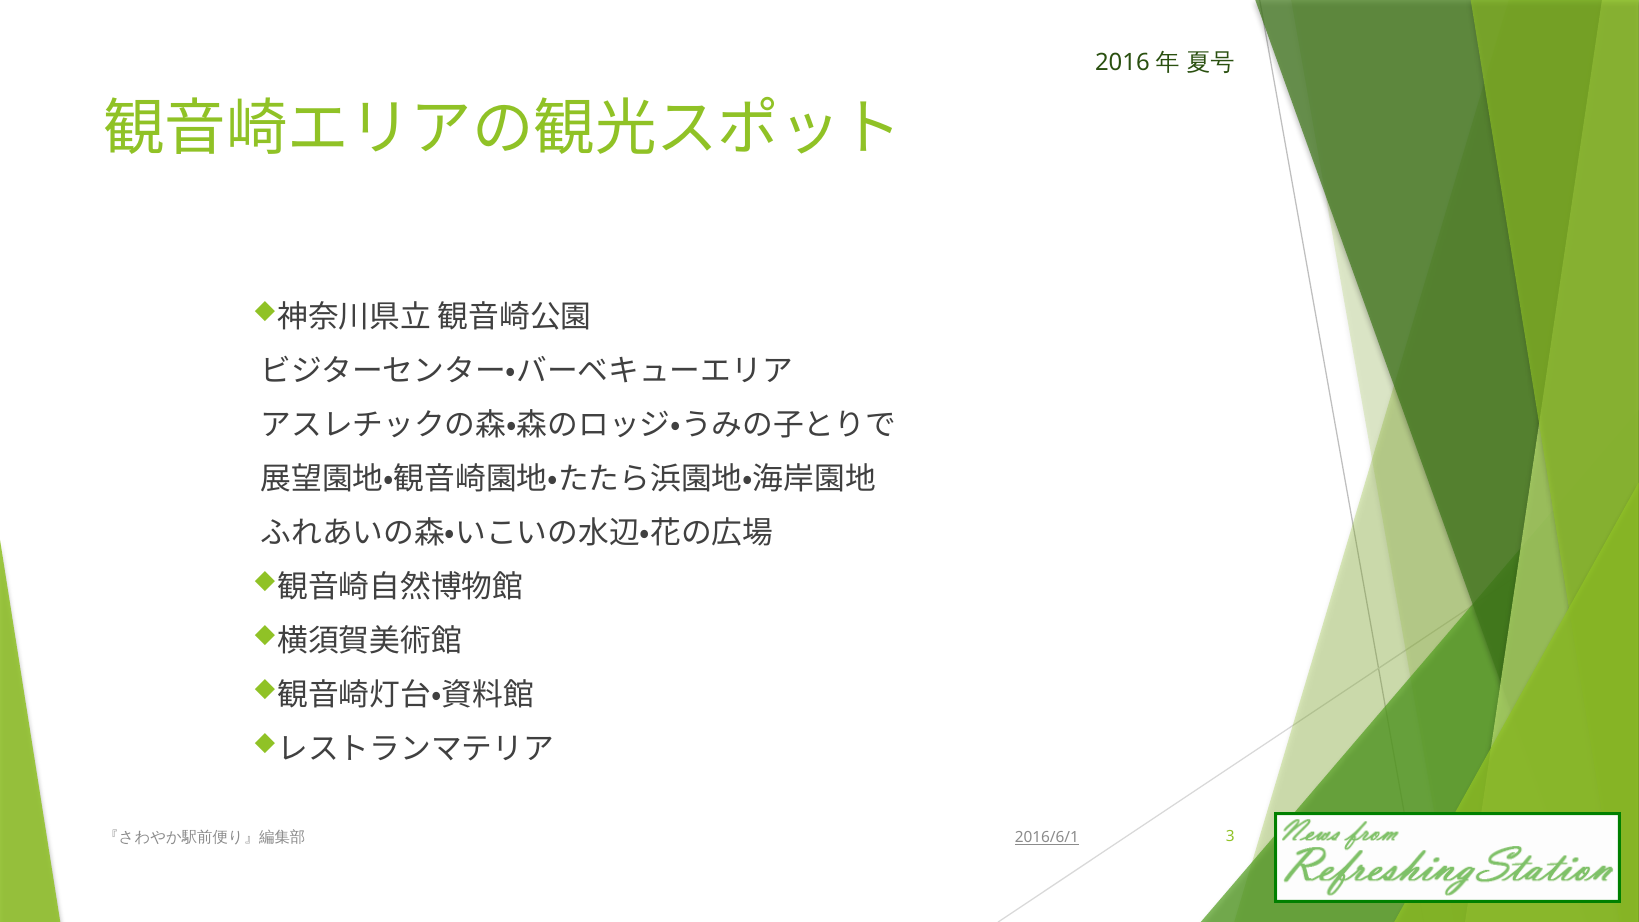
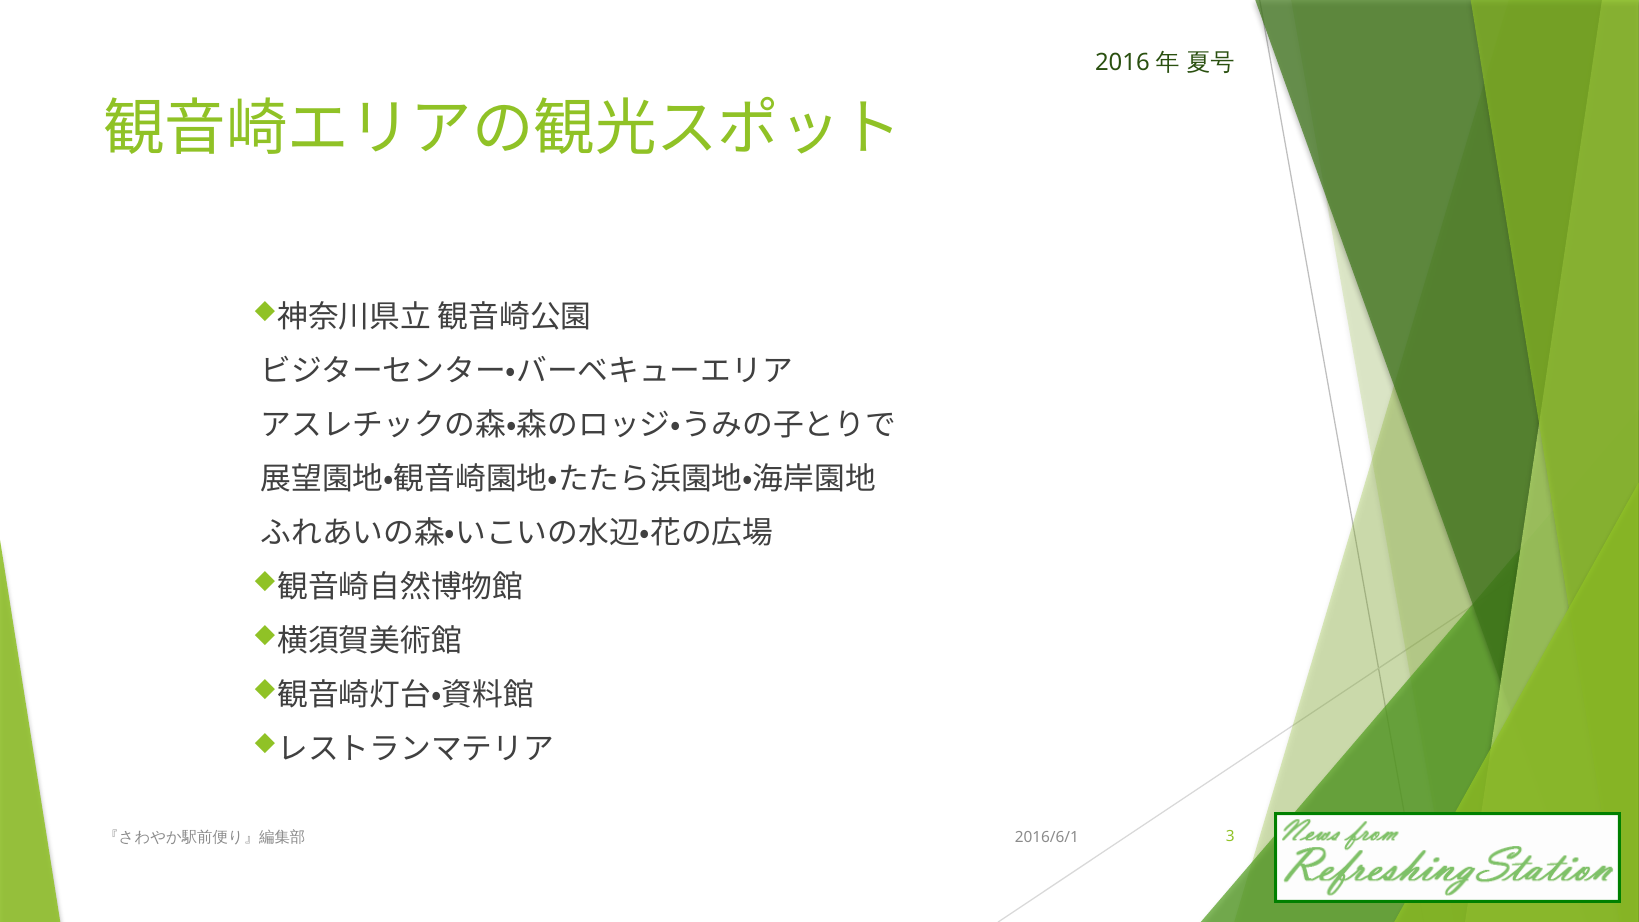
2016/6/1 underline: present -> none
